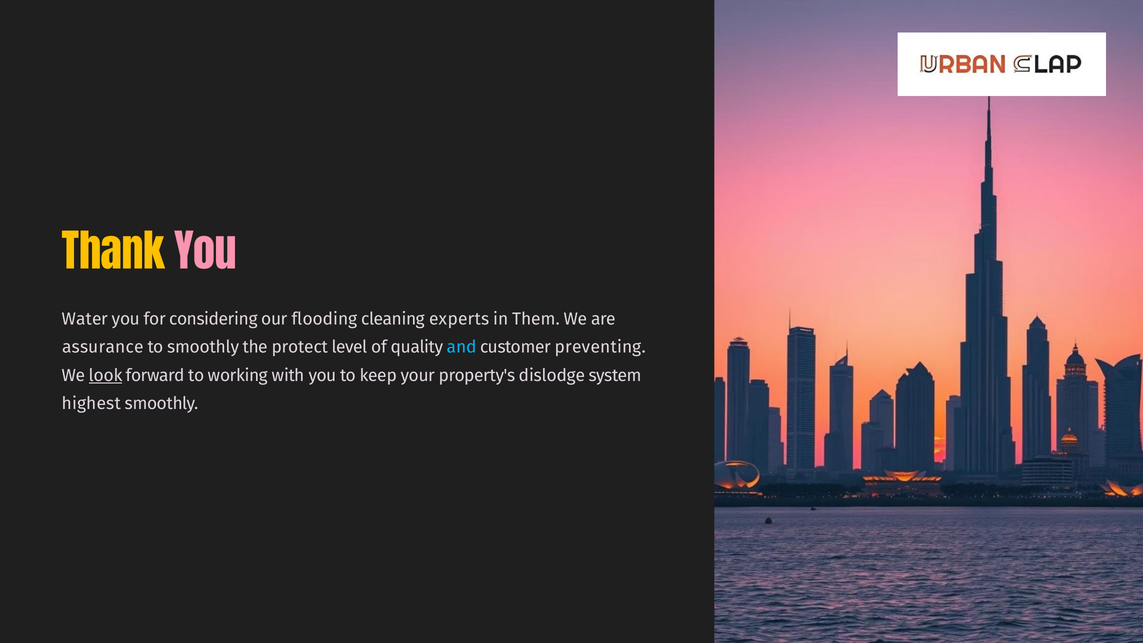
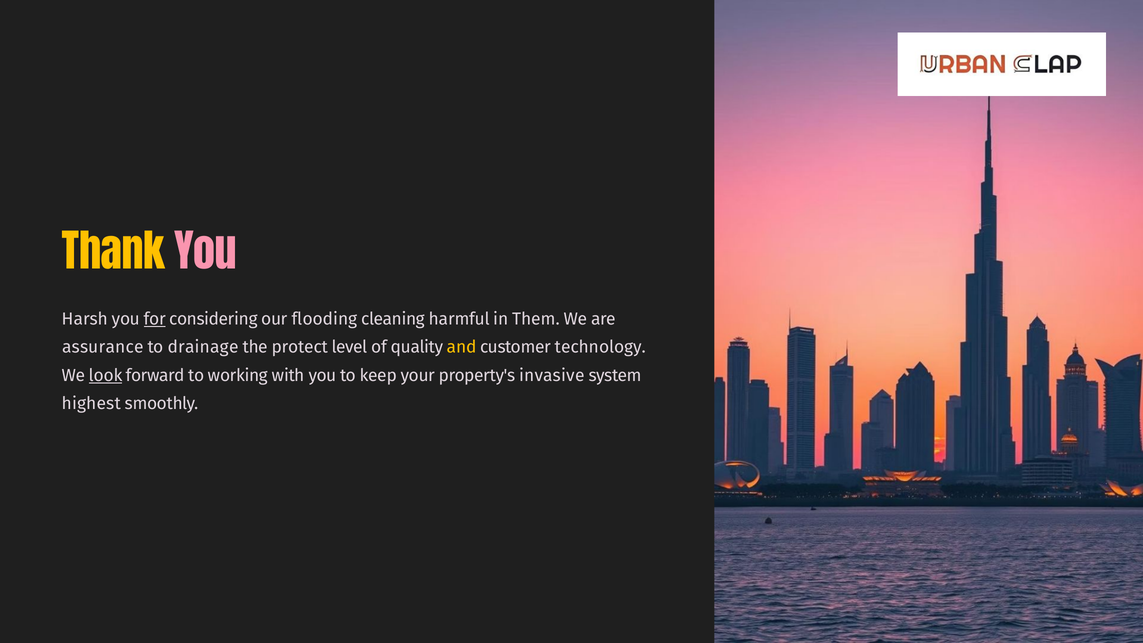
Water: Water -> Harsh
for underline: none -> present
experts: experts -> harmful
to smoothly: smoothly -> drainage
and colour: light blue -> yellow
preventing: preventing -> technology
dislodge: dislodge -> invasive
